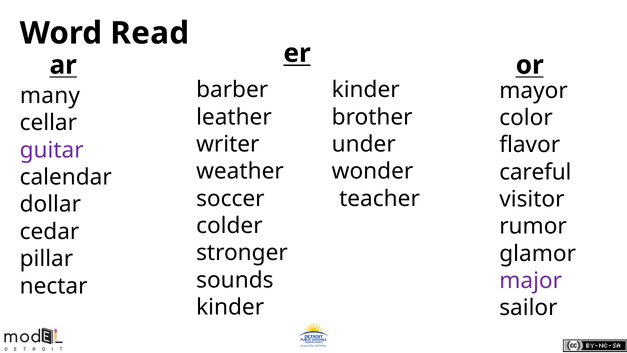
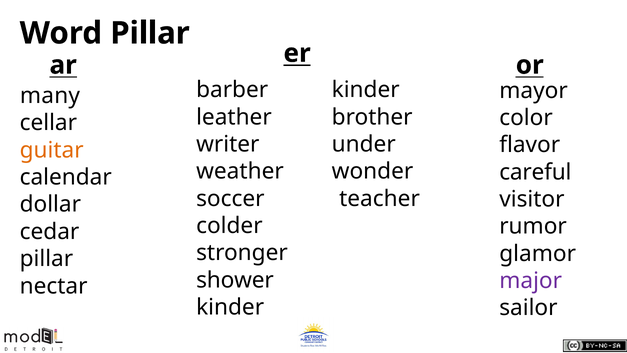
Word Read: Read -> Pillar
guitar colour: purple -> orange
sounds: sounds -> shower
